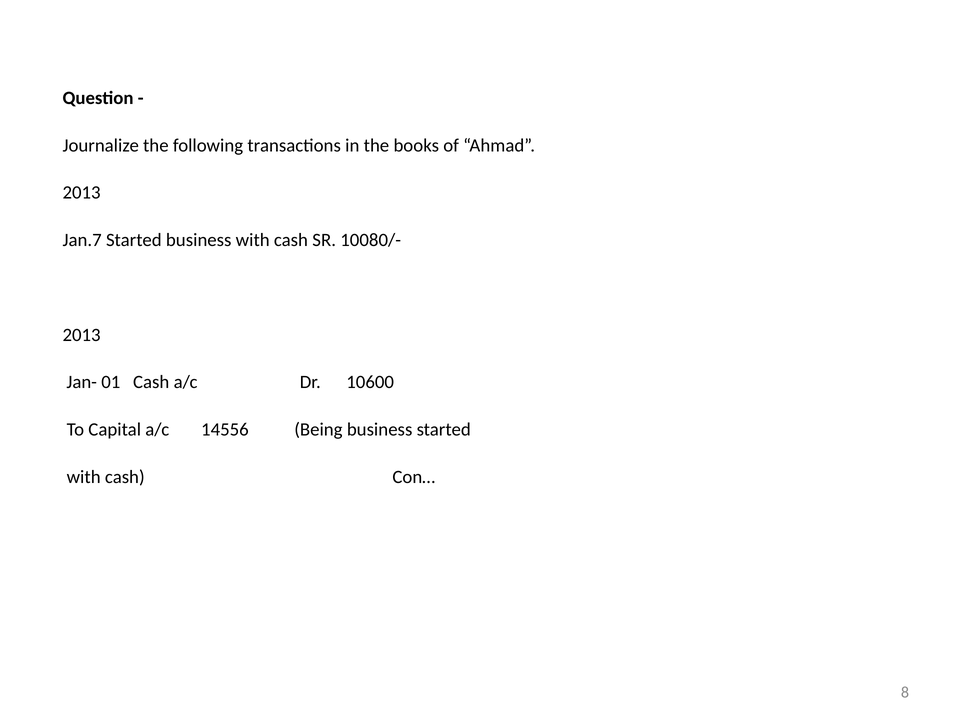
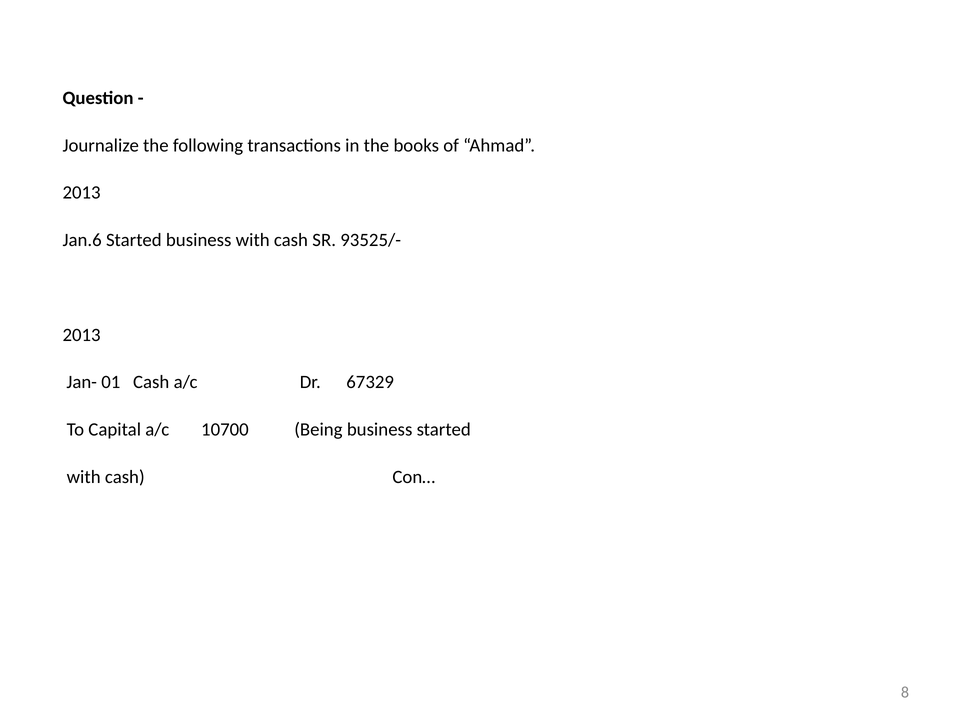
Jan.7: Jan.7 -> Jan.6
10080/-: 10080/- -> 93525/-
10600: 10600 -> 67329
14556: 14556 -> 10700
